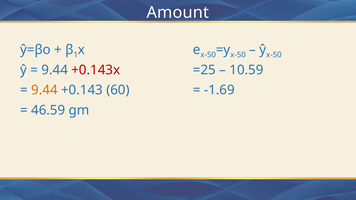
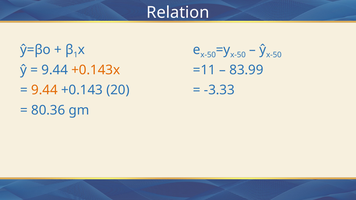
Amount: Amount -> Relation
+0.143x colour: red -> orange
=25: =25 -> =11
10.59: 10.59 -> 83.99
60: 60 -> 20
-1.69: -1.69 -> -3.33
46.59: 46.59 -> 80.36
